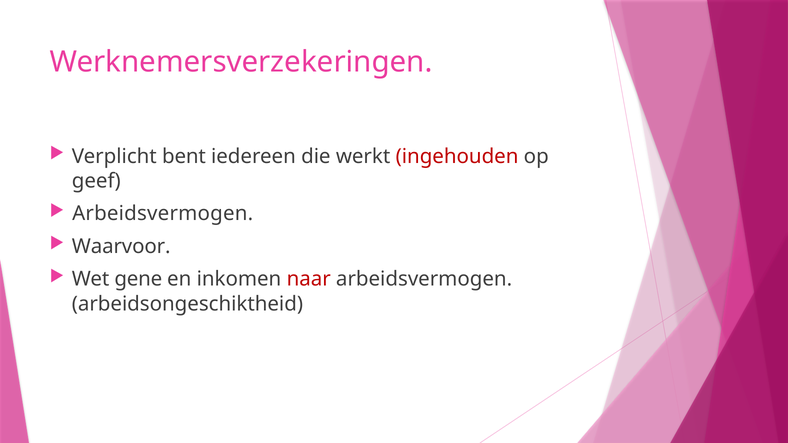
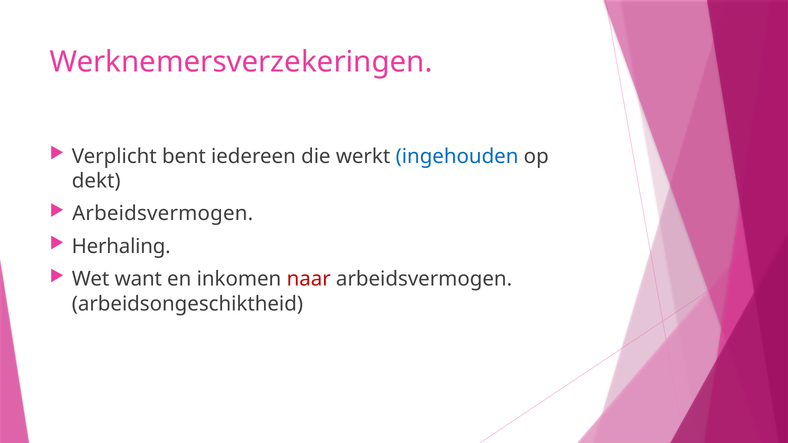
ingehouden colour: red -> blue
geef: geef -> dekt
Waarvoor: Waarvoor -> Herhaling
gene: gene -> want
